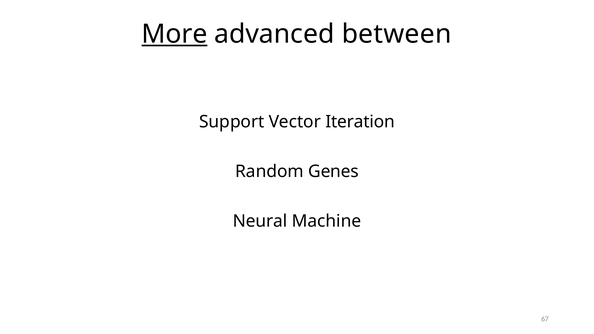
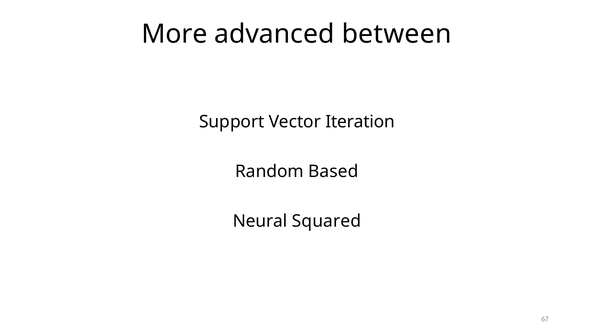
More underline: present -> none
Genes: Genes -> Based
Machine: Machine -> Squared
